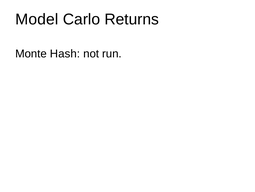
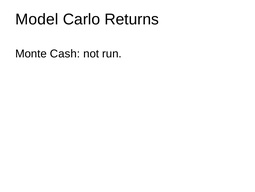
Hash: Hash -> Cash
